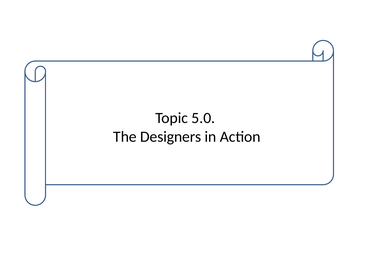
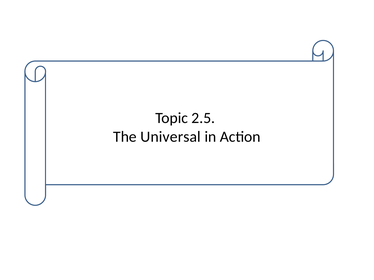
5.0: 5.0 -> 2.5
Designers: Designers -> Universal
